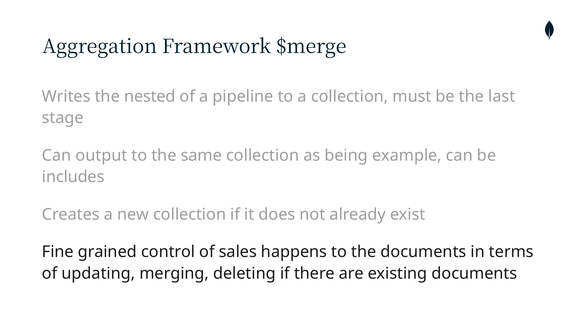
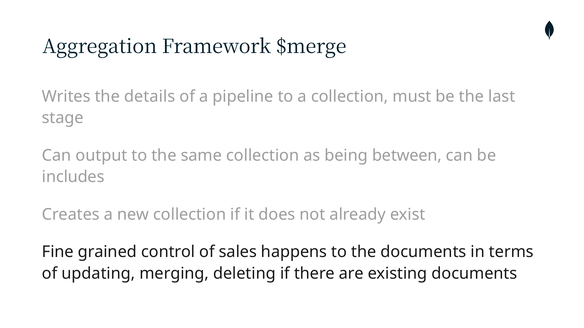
nested: nested -> details
example: example -> between
